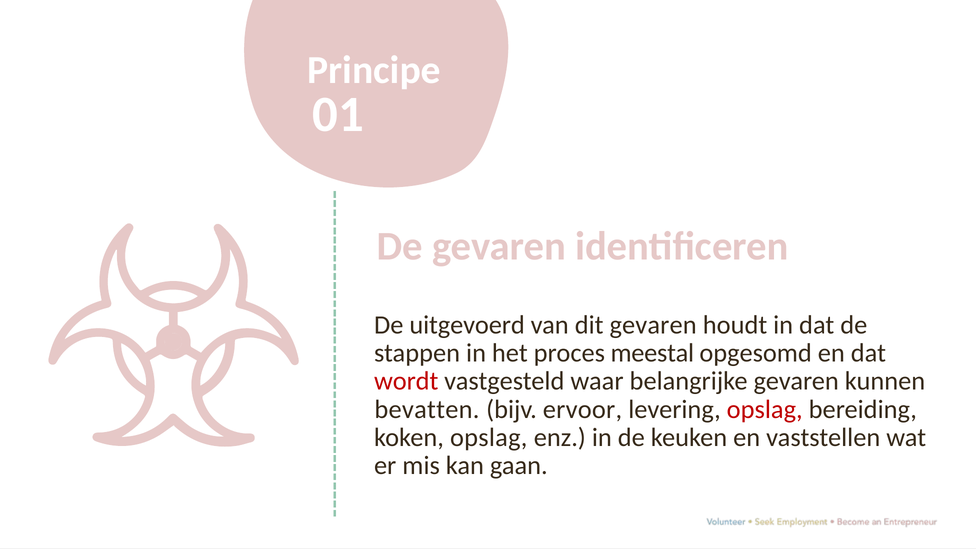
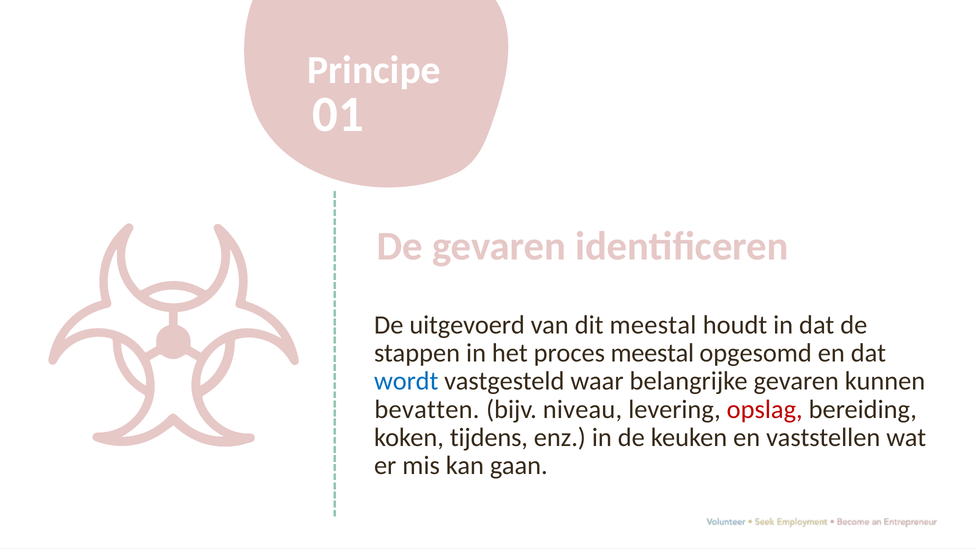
dit gevaren: gevaren -> meestal
wordt colour: red -> blue
ervoor: ervoor -> niveau
koken opslag: opslag -> tijdens
